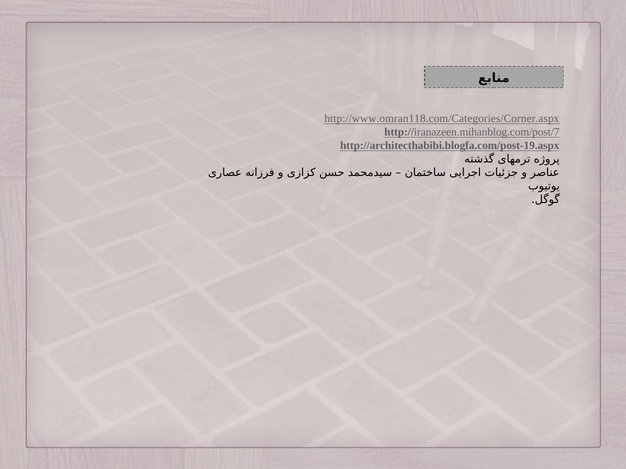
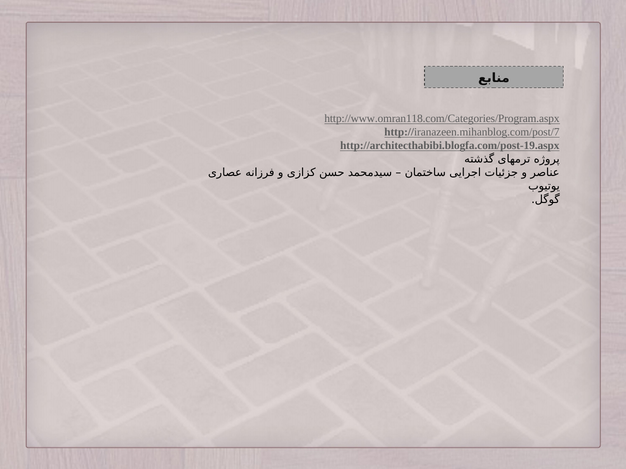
http://www.omran118.com/Categories/Corner.aspx: http://www.omran118.com/Categories/Corner.aspx -> http://www.omran118.com/Categories/Program.aspx
